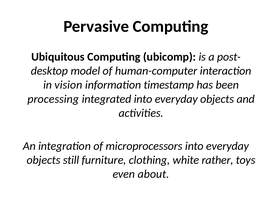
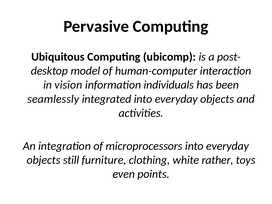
timestamp: timestamp -> individuals
processing: processing -> seamlessly
about: about -> points
